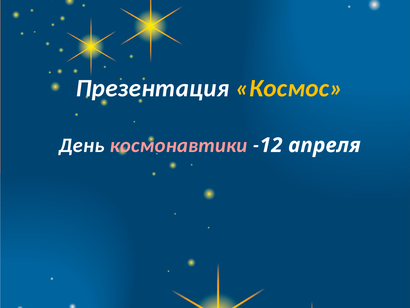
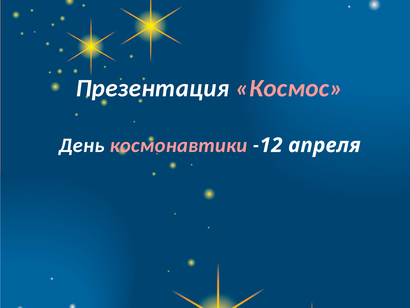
Космос colour: yellow -> pink
